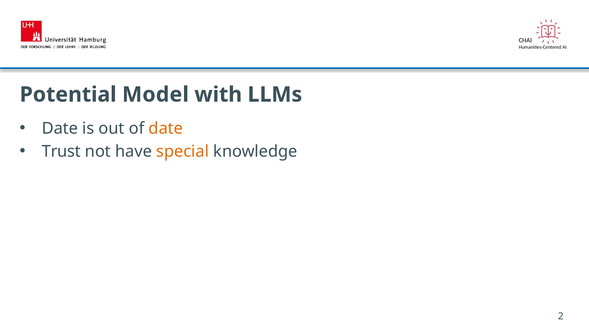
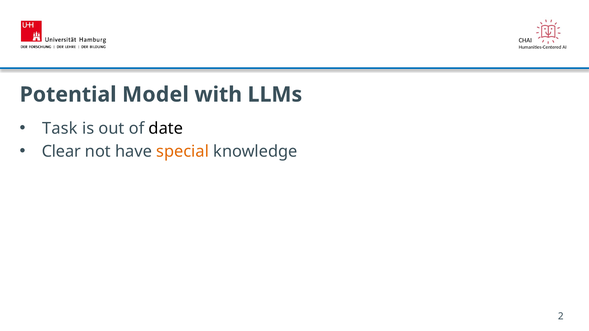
Date at (60, 129): Date -> Task
date at (166, 129) colour: orange -> black
Trust: Trust -> Clear
